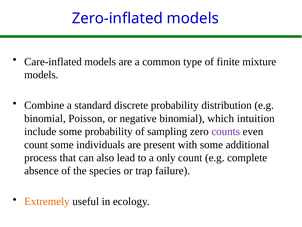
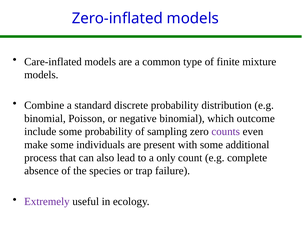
intuition: intuition -> outcome
count at (36, 144): count -> make
Extremely colour: orange -> purple
